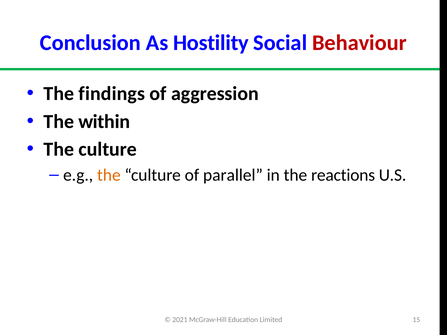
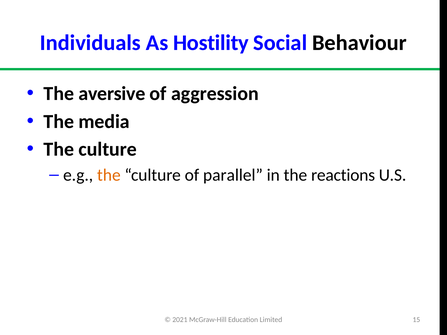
Conclusion: Conclusion -> Individuals
Behaviour colour: red -> black
findings: findings -> aversive
within: within -> media
